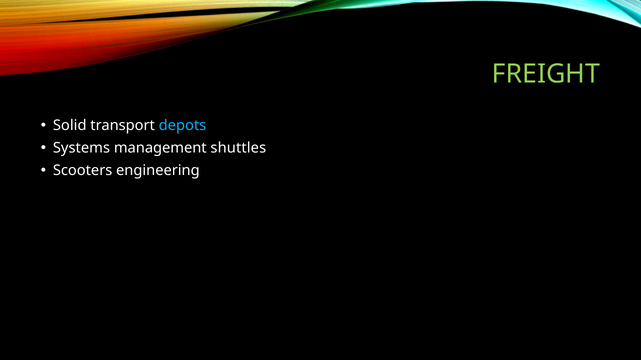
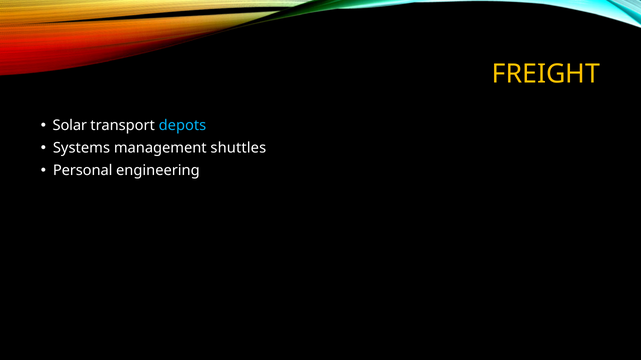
FREIGHT colour: light green -> yellow
Solid: Solid -> Solar
Scooters: Scooters -> Personal
